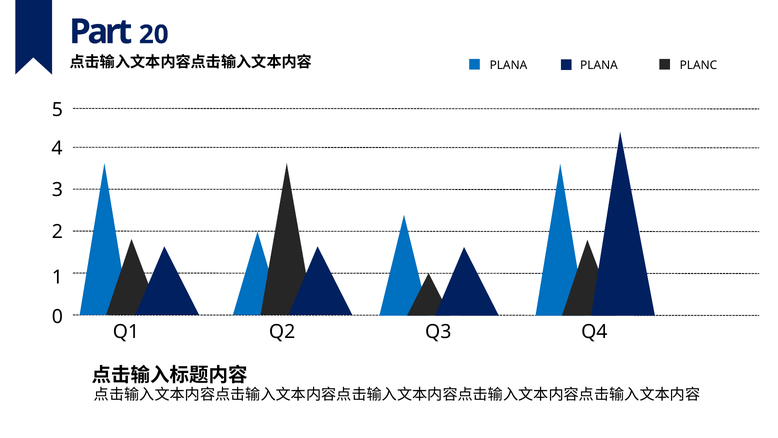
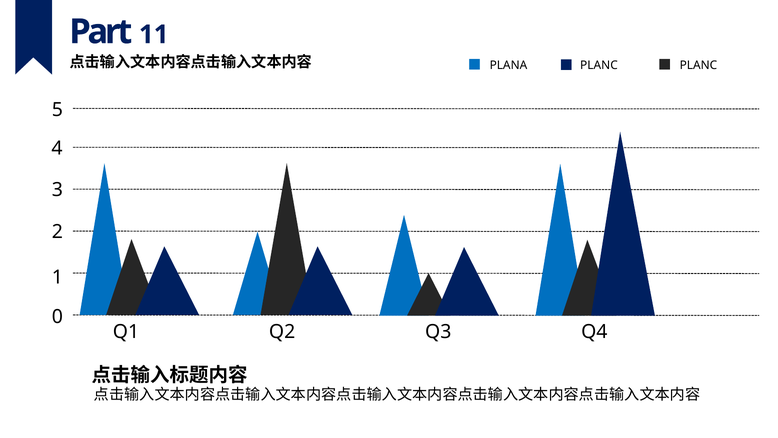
20: 20 -> 11
PLANA PLANA: PLANA -> PLANC
